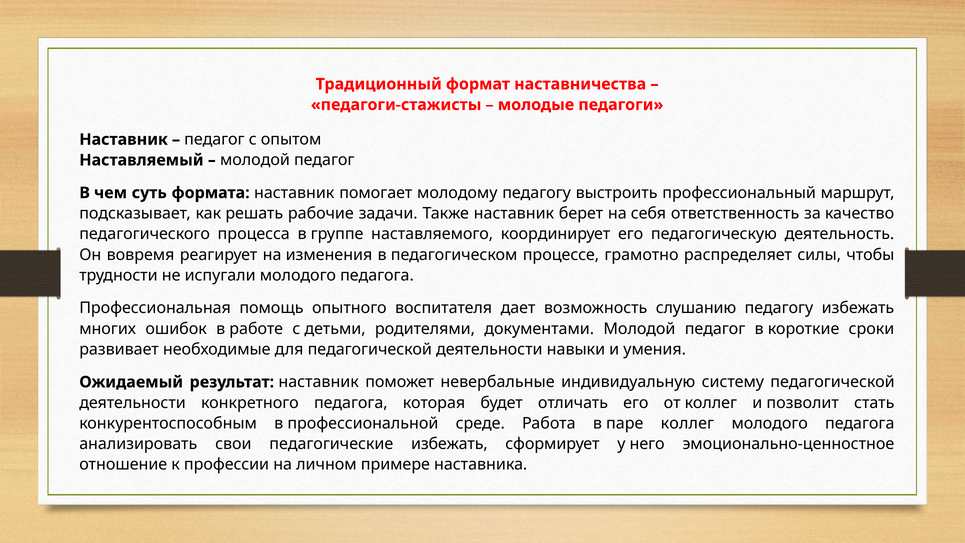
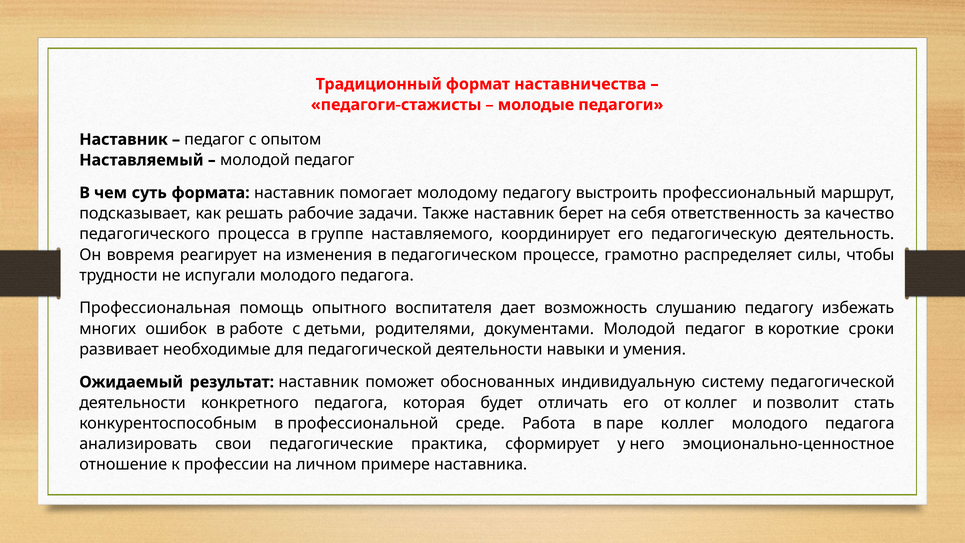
невербальные: невербальные -> обоснованных
педагогические избежать: избежать -> практика
